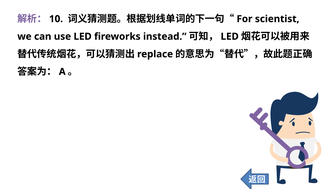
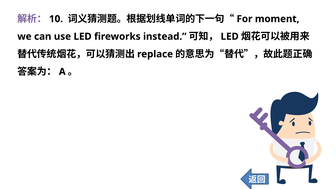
scientist: scientist -> moment
